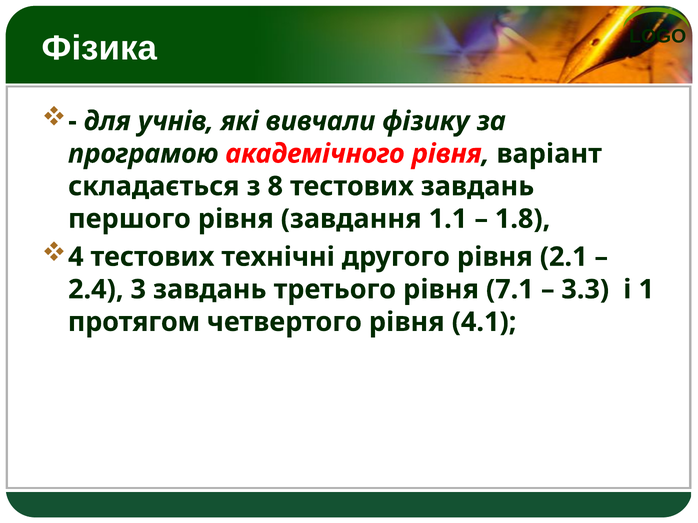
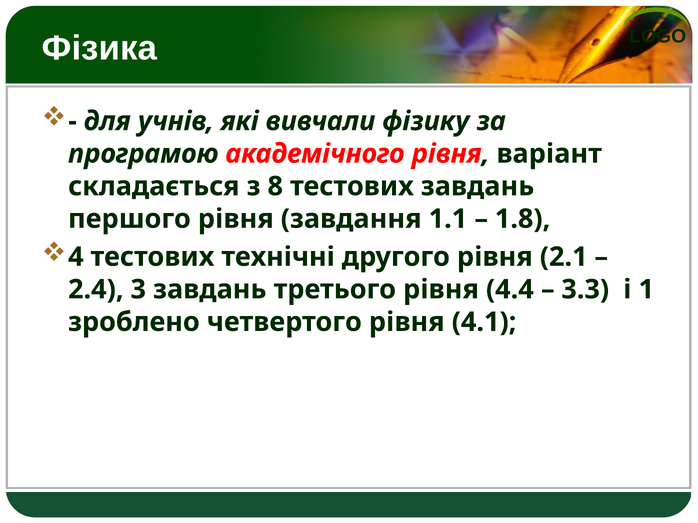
7.1: 7.1 -> 4.4
протягом: протягом -> зроблено
